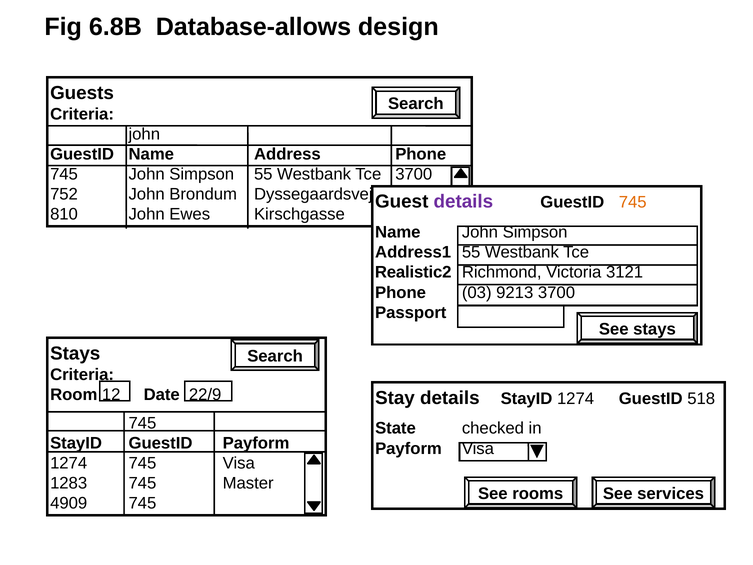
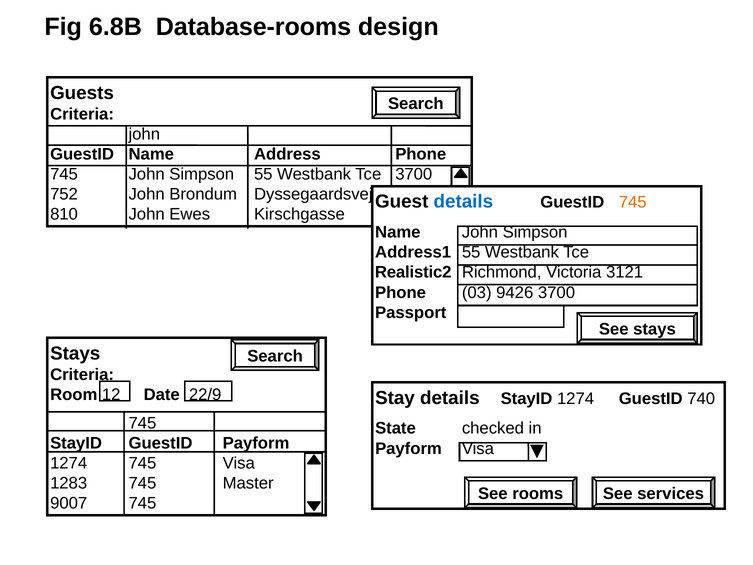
Database-allows: Database-allows -> Database-rooms
details at (463, 202) colour: purple -> blue
9213: 9213 -> 9426
518: 518 -> 740
4909: 4909 -> 9007
